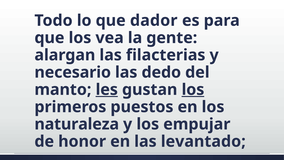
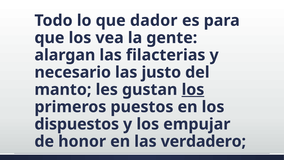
dedo: dedo -> justo
les underline: present -> none
naturaleza: naturaleza -> dispuestos
levantado: levantado -> verdadero
